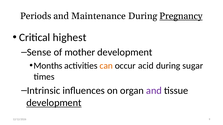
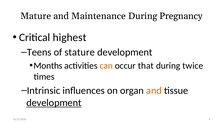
Periods: Periods -> Mature
Pregnancy underline: present -> none
Sense: Sense -> Teens
mother: mother -> stature
acid: acid -> that
sugar: sugar -> twice
and at (154, 91) colour: purple -> orange
